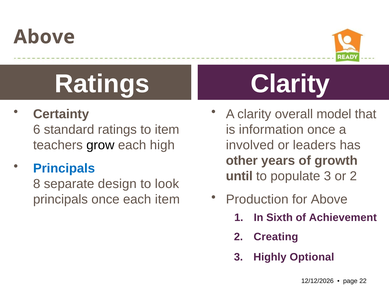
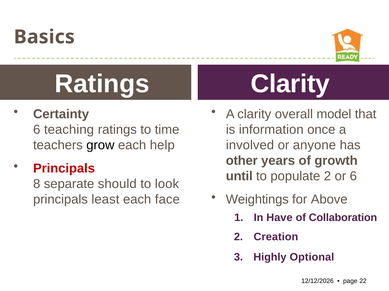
Above at (44, 37): Above -> Basics
standard: standard -> teaching
to item: item -> time
leaders: leaders -> anyone
high: high -> help
Principals at (64, 169) colour: blue -> red
populate 3: 3 -> 2
or 2: 2 -> 6
design: design -> should
Production: Production -> Weightings
principals once: once -> least
each item: item -> face
Sixth: Sixth -> Have
Achievement: Achievement -> Collaboration
Creating: Creating -> Creation
